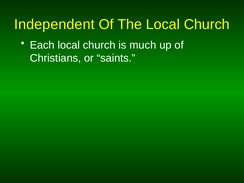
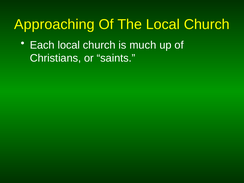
Independent: Independent -> Approaching
